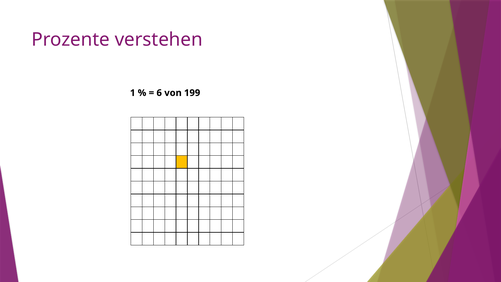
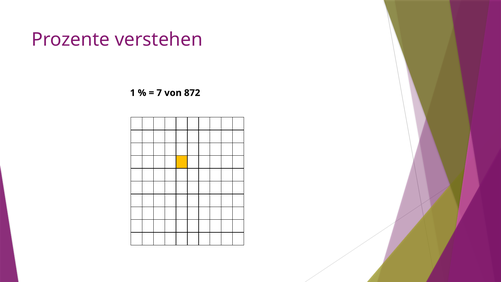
6: 6 -> 7
199: 199 -> 872
